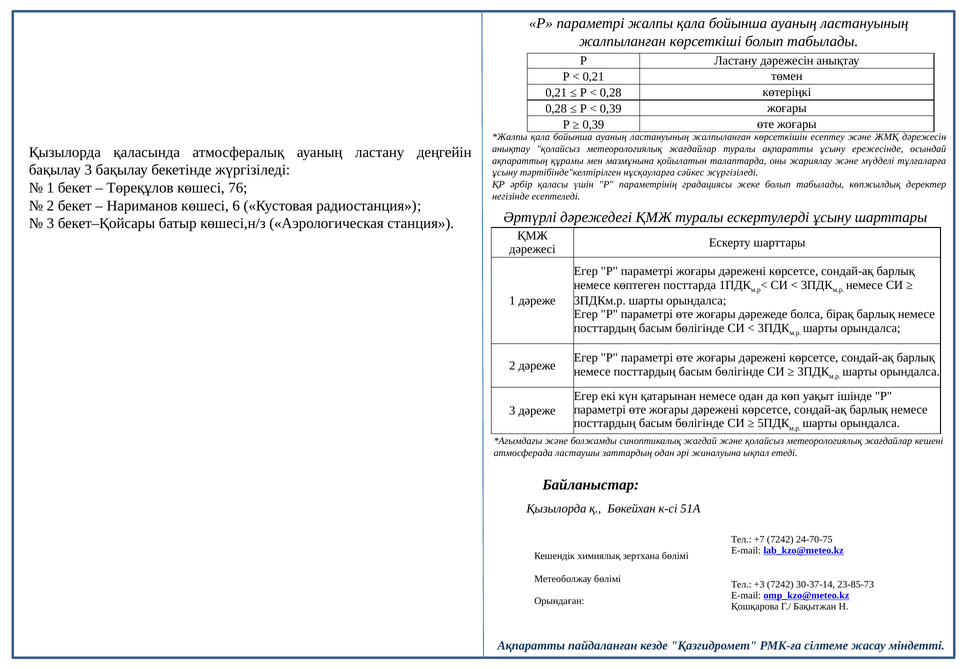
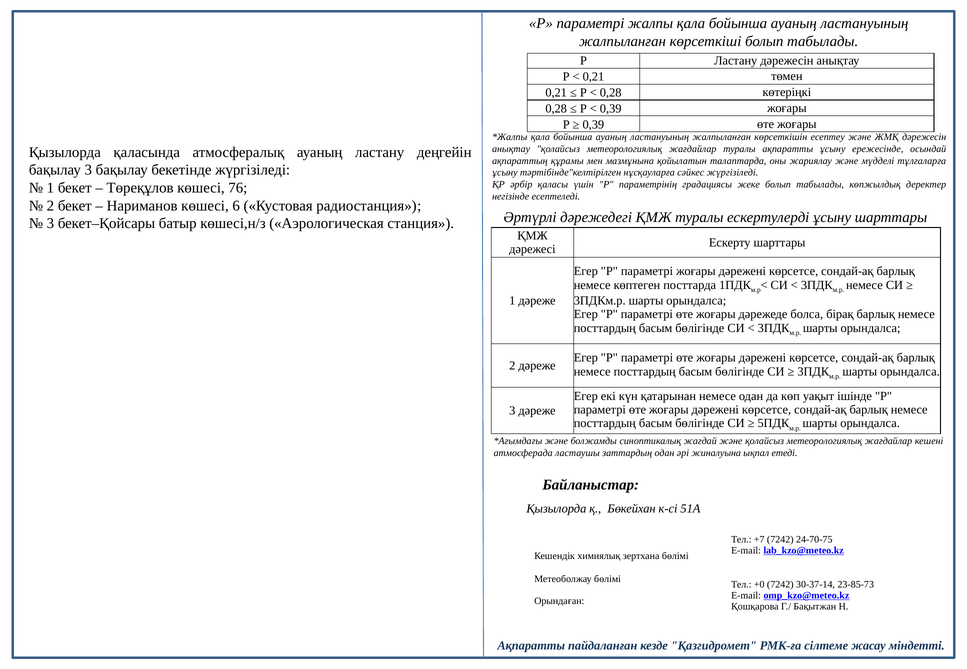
+3: +3 -> +0
